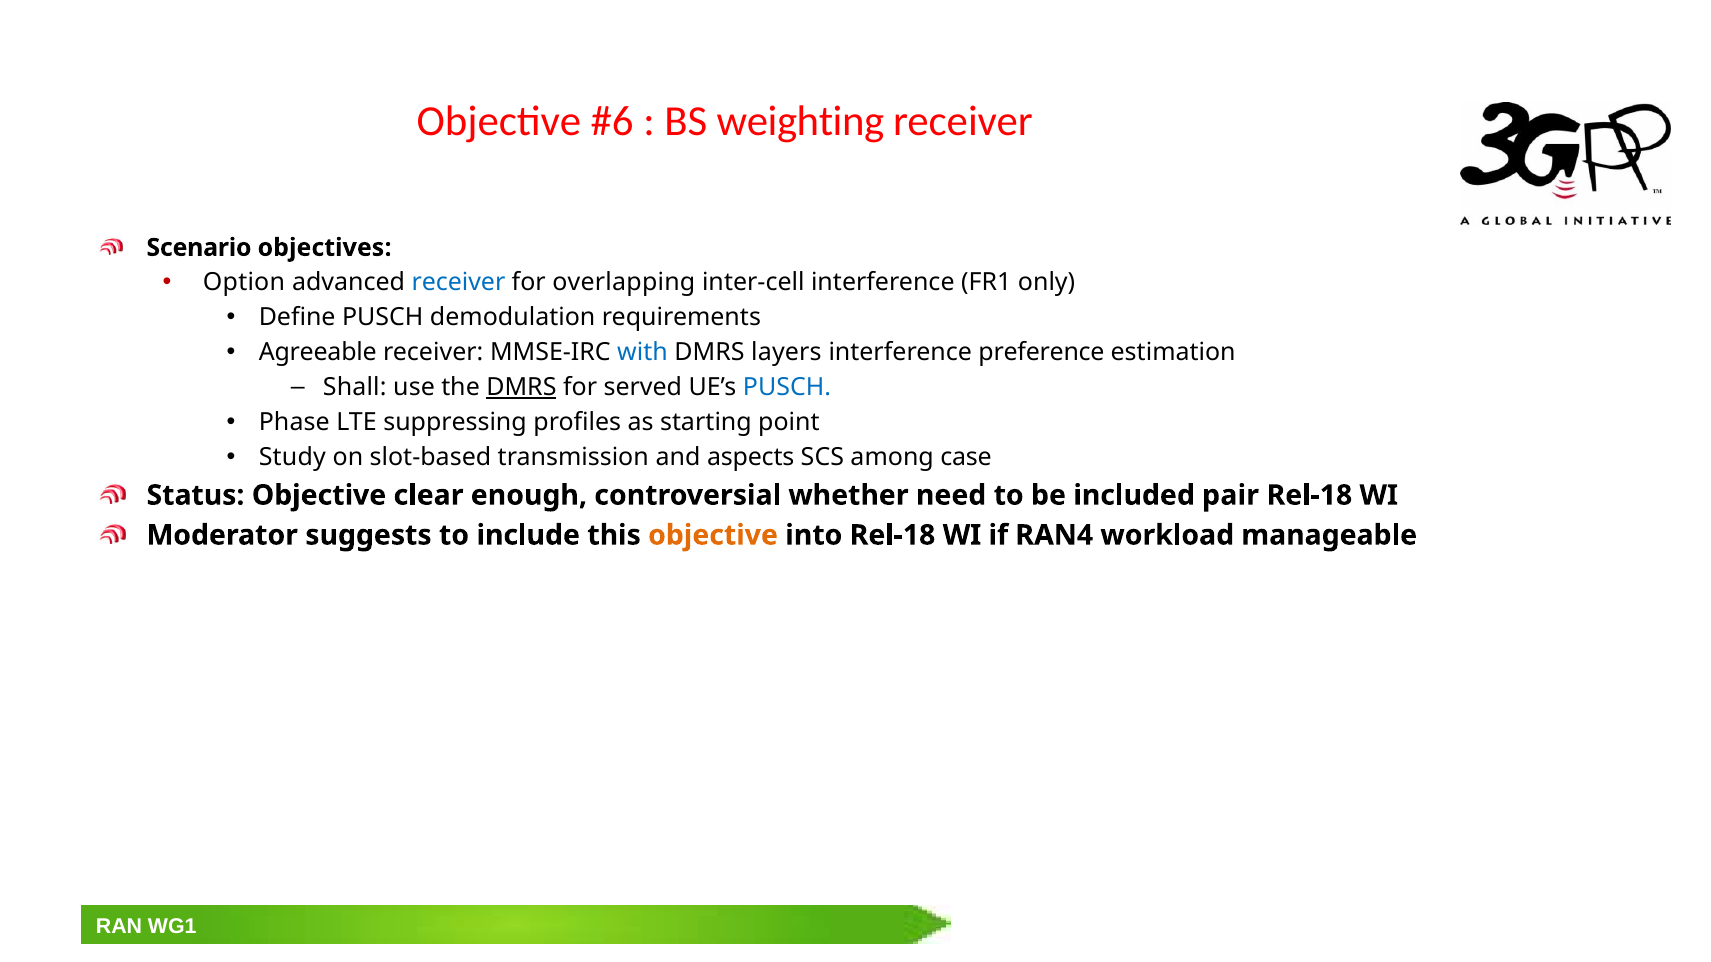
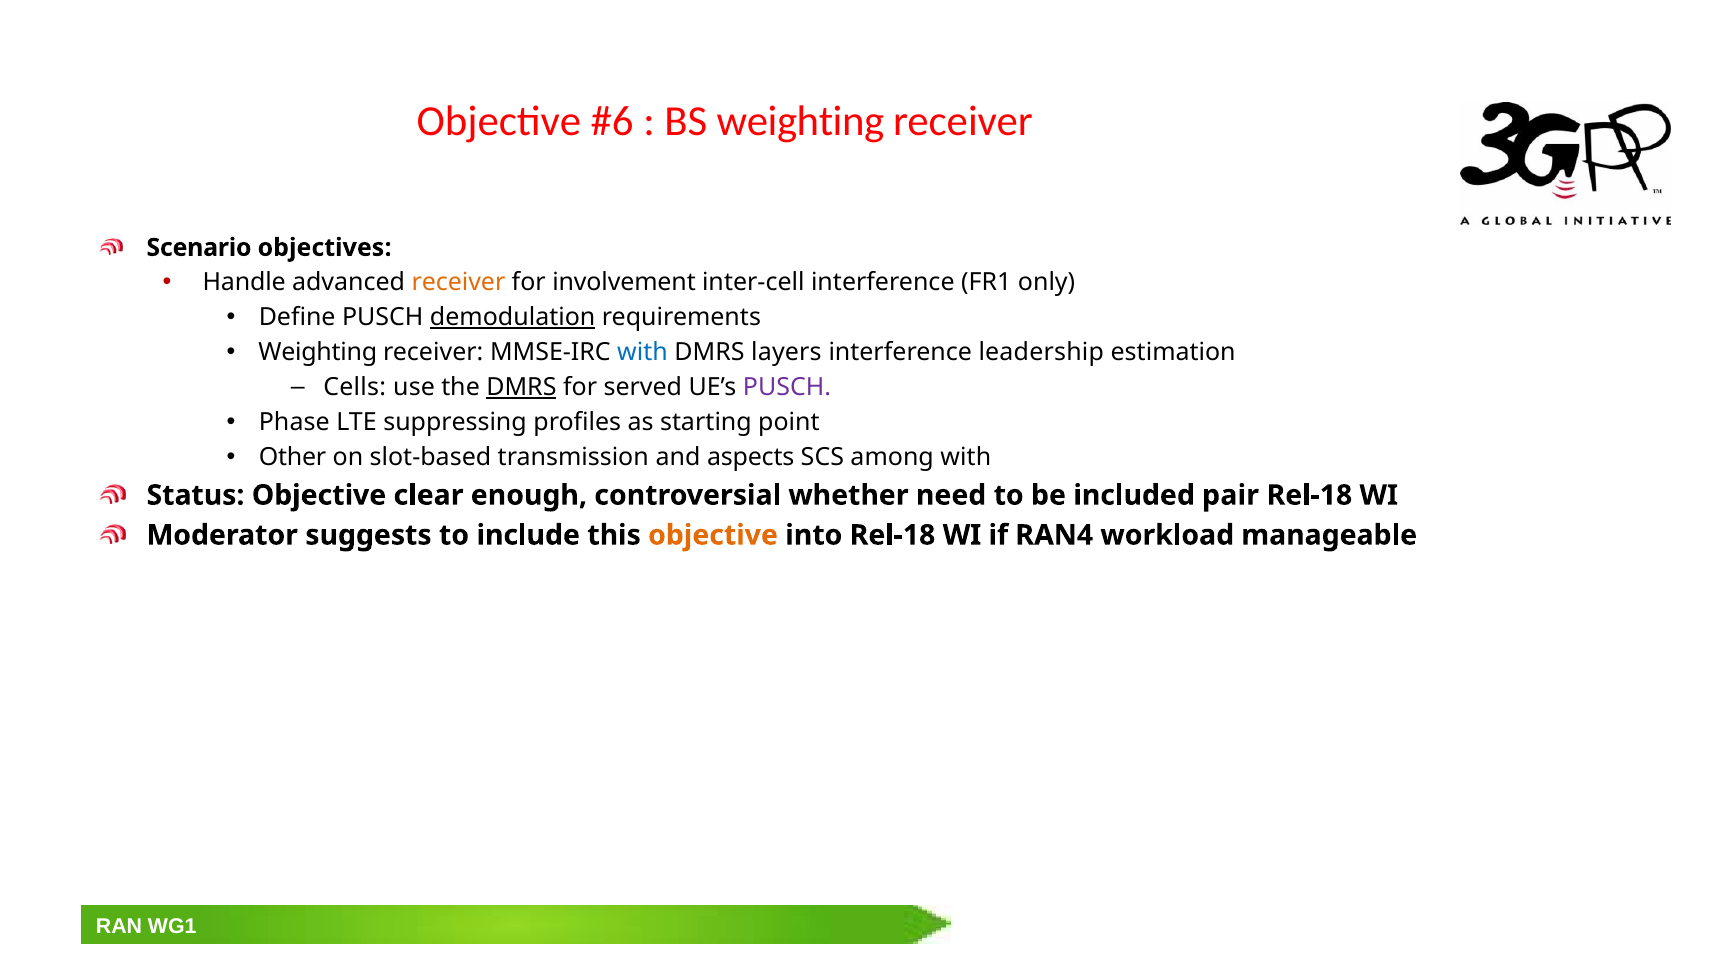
Option: Option -> Handle
receiver at (458, 283) colour: blue -> orange
overlapping: overlapping -> involvement
demodulation underline: none -> present
Agreeable at (318, 353): Agreeable -> Weighting
preference: preference -> leadership
Shall: Shall -> Cells
PUSCH at (787, 388) colour: blue -> purple
Study: Study -> Other
among case: case -> with
